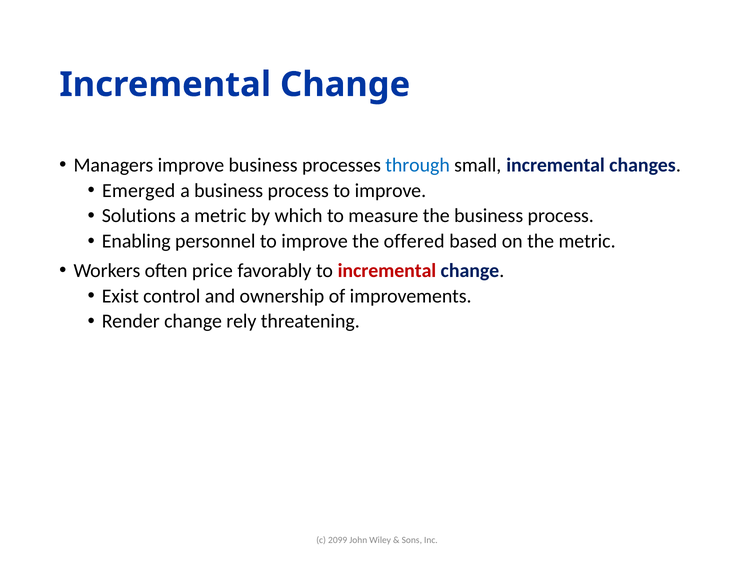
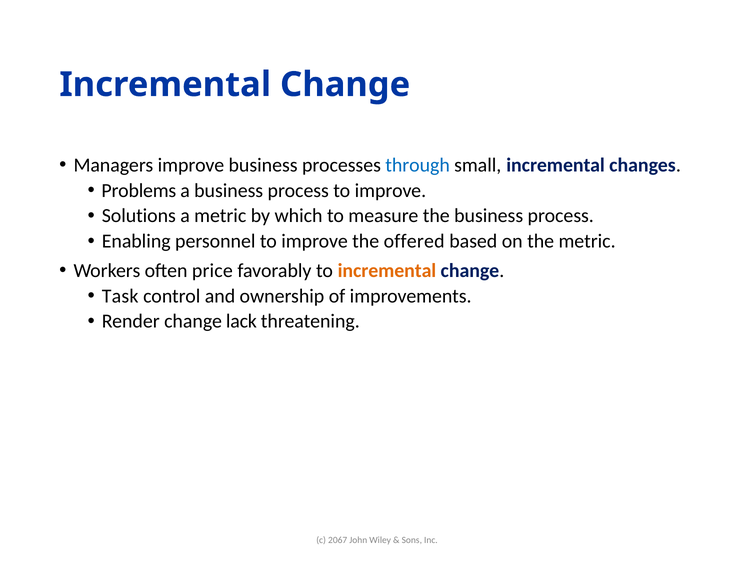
Emerged: Emerged -> Problems
incremental at (387, 270) colour: red -> orange
Exist: Exist -> Task
rely: rely -> lack
2099: 2099 -> 2067
